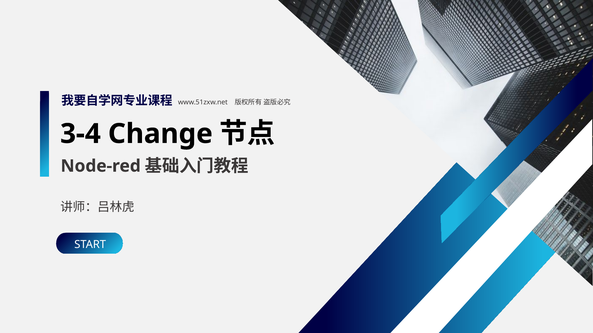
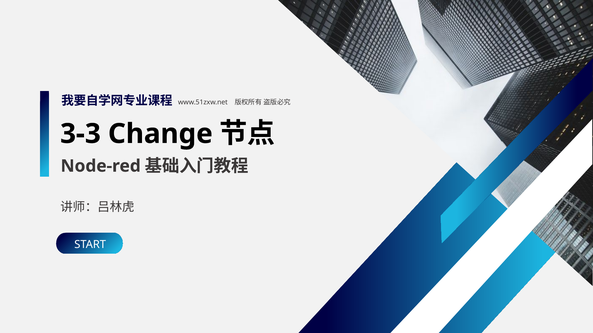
3-4: 3-4 -> 3-3
